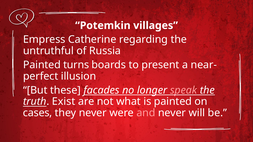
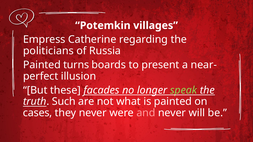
untruthful: untruthful -> politicians
speak colour: pink -> light green
Exist: Exist -> Such
